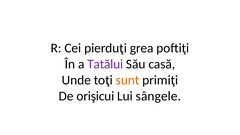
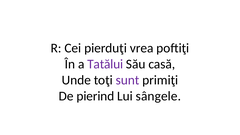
grea: grea -> vrea
sunt colour: orange -> purple
orişicui: orişicui -> pierind
